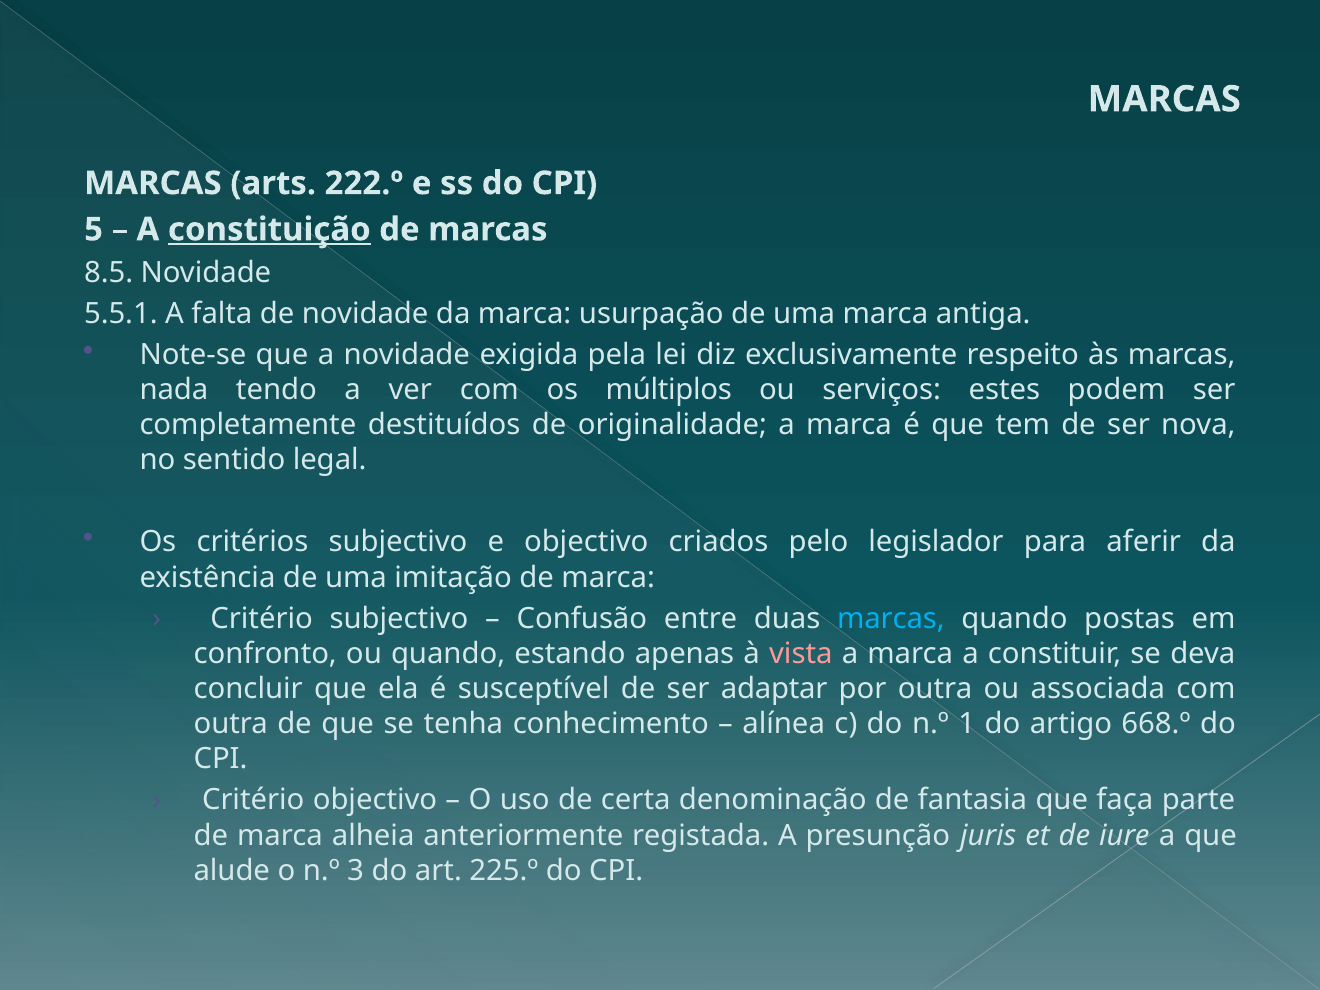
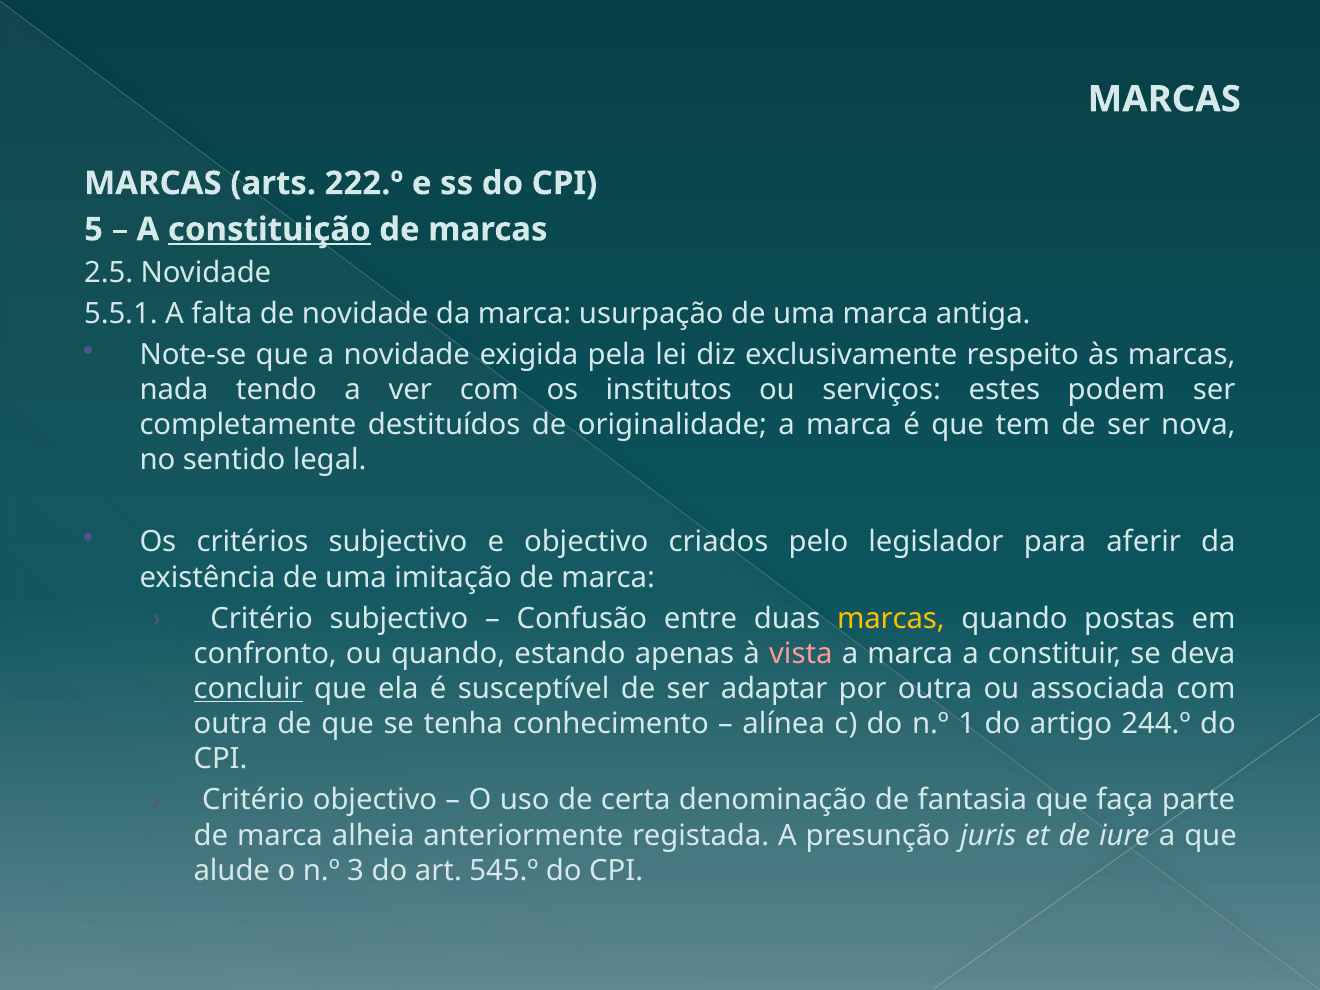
8.5: 8.5 -> 2.5
múltiplos: múltiplos -> institutos
marcas at (891, 619) colour: light blue -> yellow
concluir underline: none -> present
668.º: 668.º -> 244.º
225.º: 225.º -> 545.º
